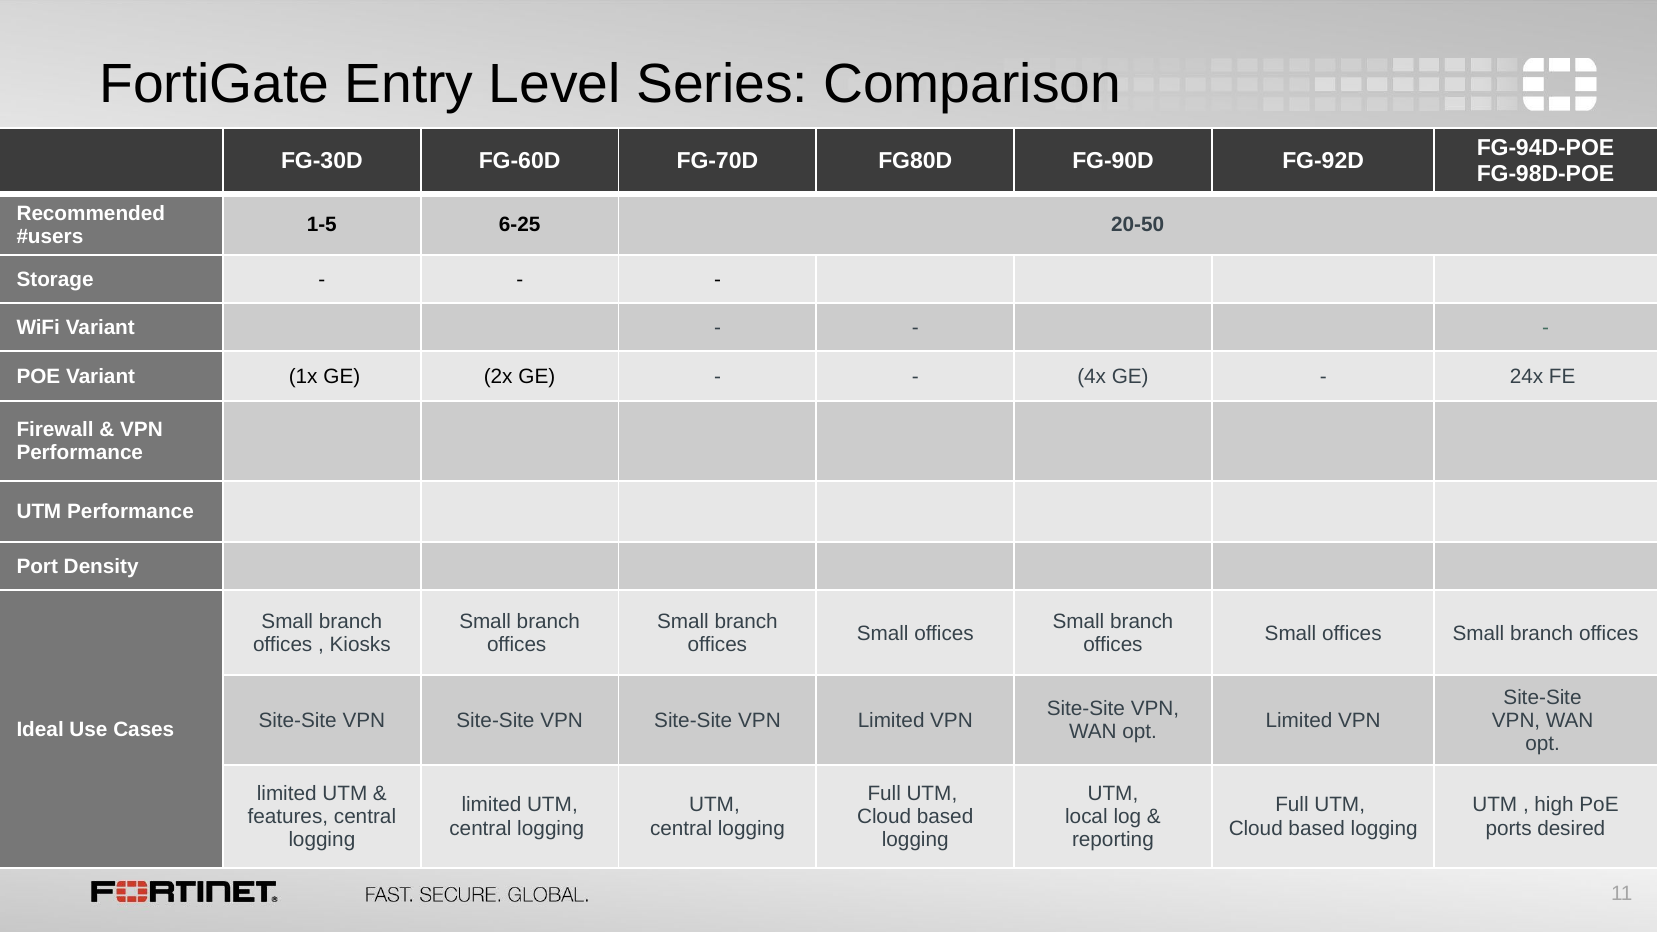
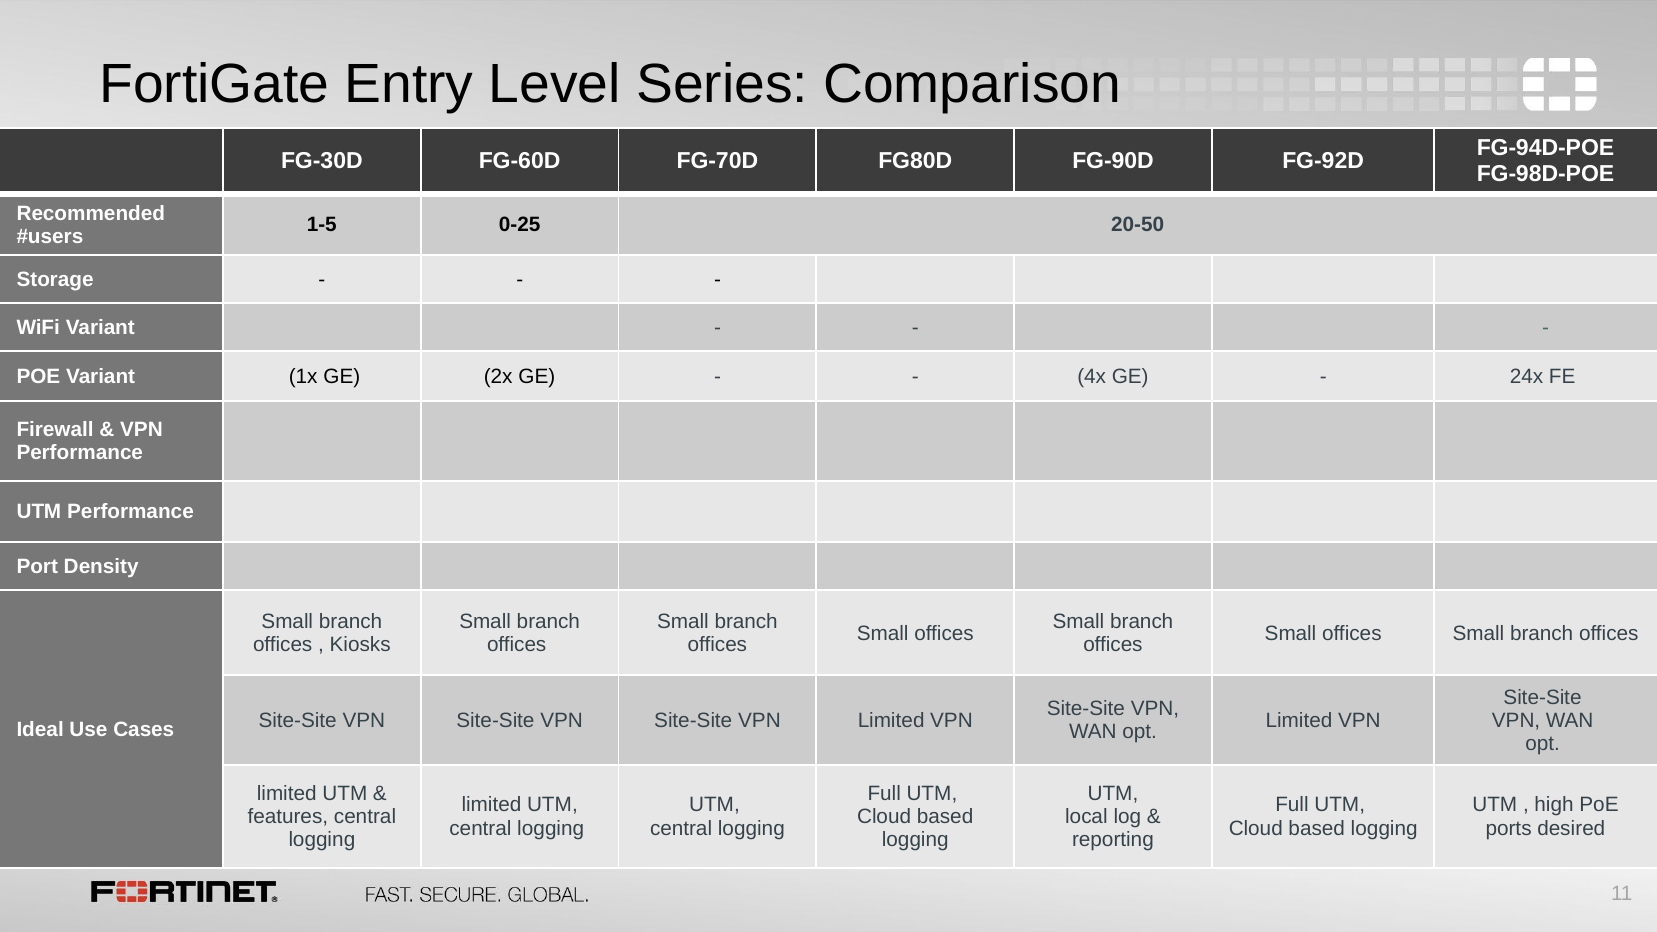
6-25: 6-25 -> 0-25
